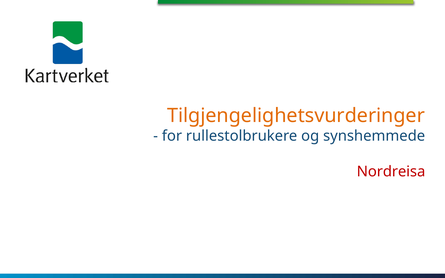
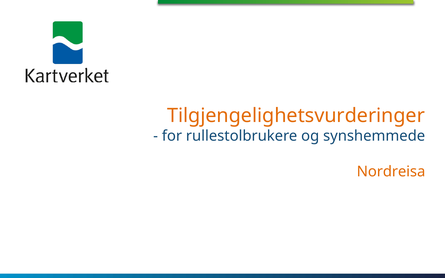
Nordreisa colour: red -> orange
